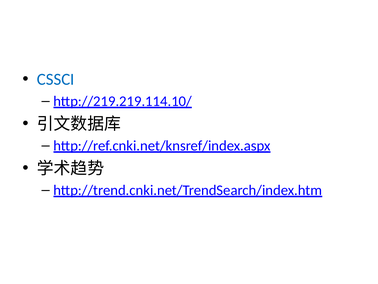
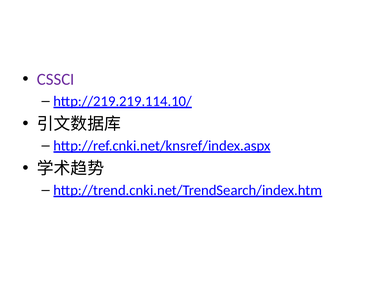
CSSCI colour: blue -> purple
